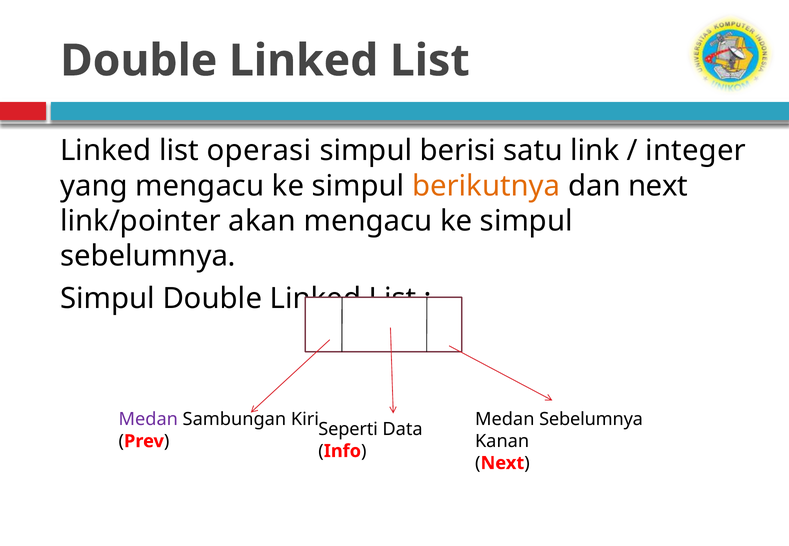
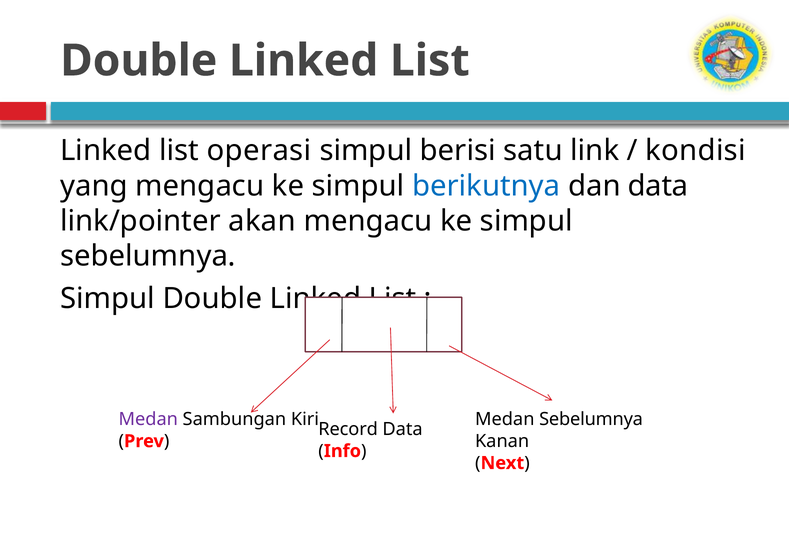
integer: integer -> kondisi
berikutnya colour: orange -> blue
dan next: next -> data
Seperti: Seperti -> Record
